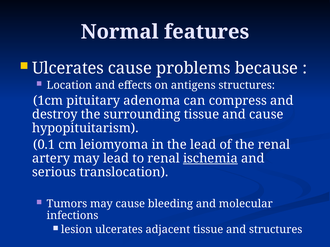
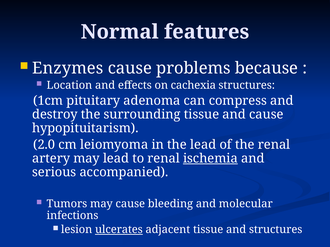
Ulcerates at (68, 68): Ulcerates -> Enzymes
antigens: antigens -> cachexia
0.1: 0.1 -> 2.0
translocation: translocation -> accompanied
ulcerates at (119, 230) underline: none -> present
